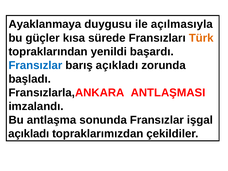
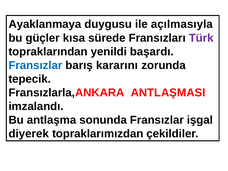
Türk colour: orange -> purple
barış açıkladı: açıkladı -> kararını
başladı: başladı -> tepecik
açıkladı at (29, 134): açıkladı -> diyerek
